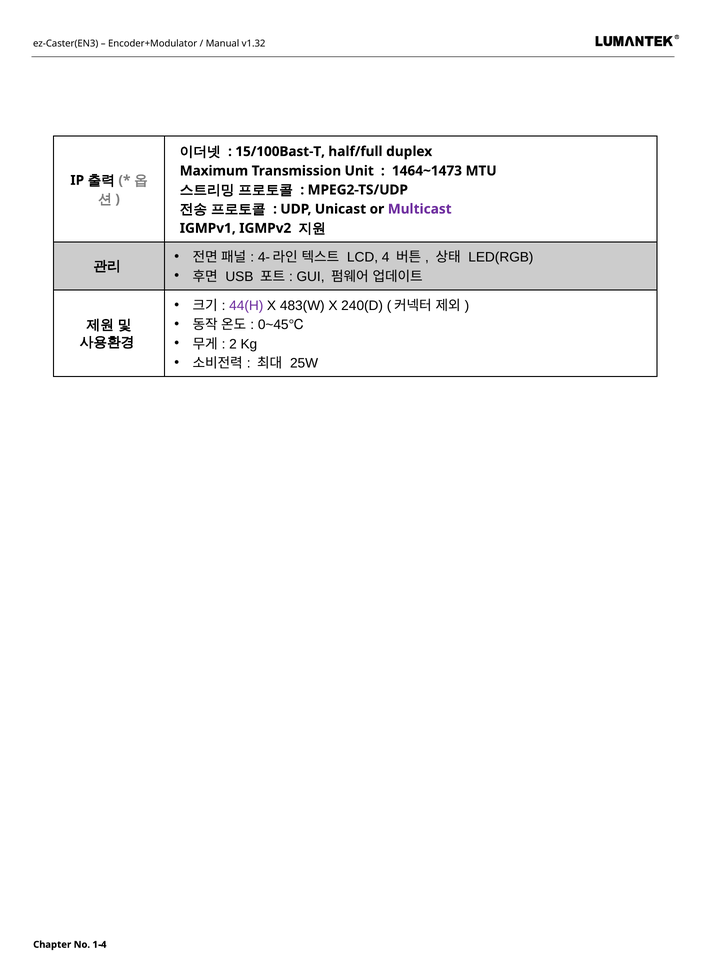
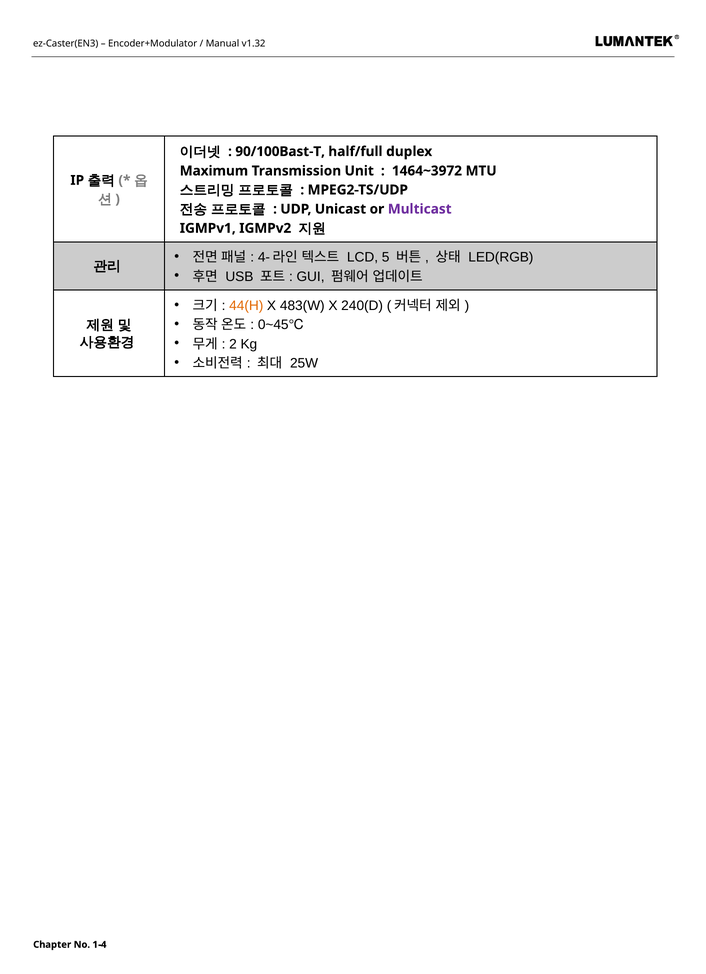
15/100Bast-T: 15/100Bast-T -> 90/100Bast-T
1464~1473: 1464~1473 -> 1464~3972
4: 4 -> 5
44(H colour: purple -> orange
